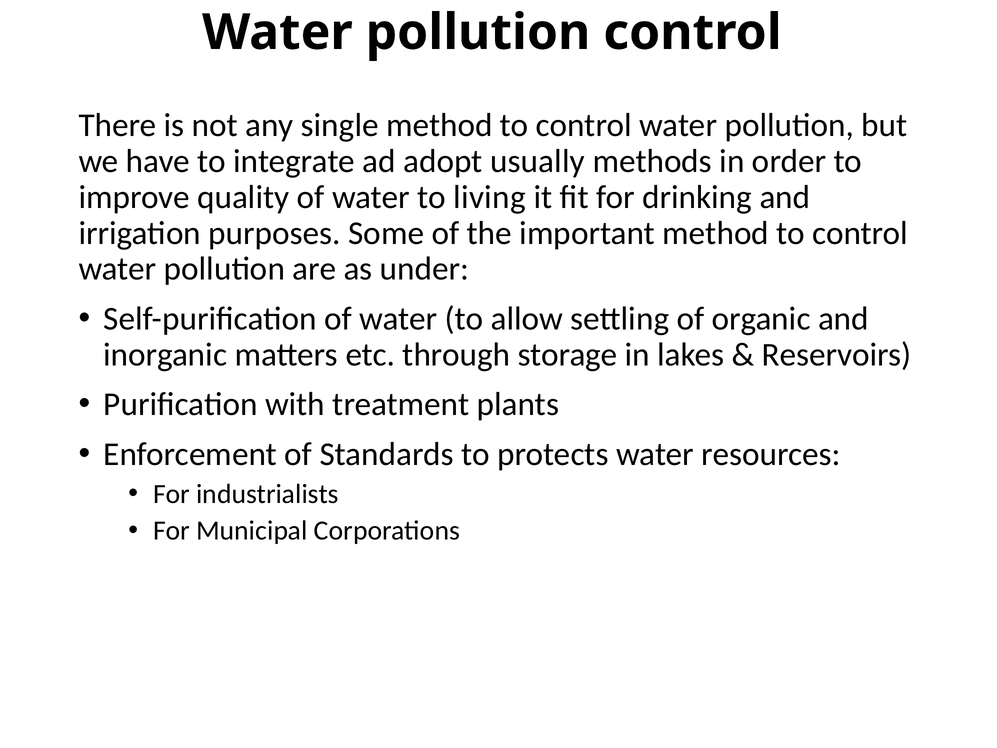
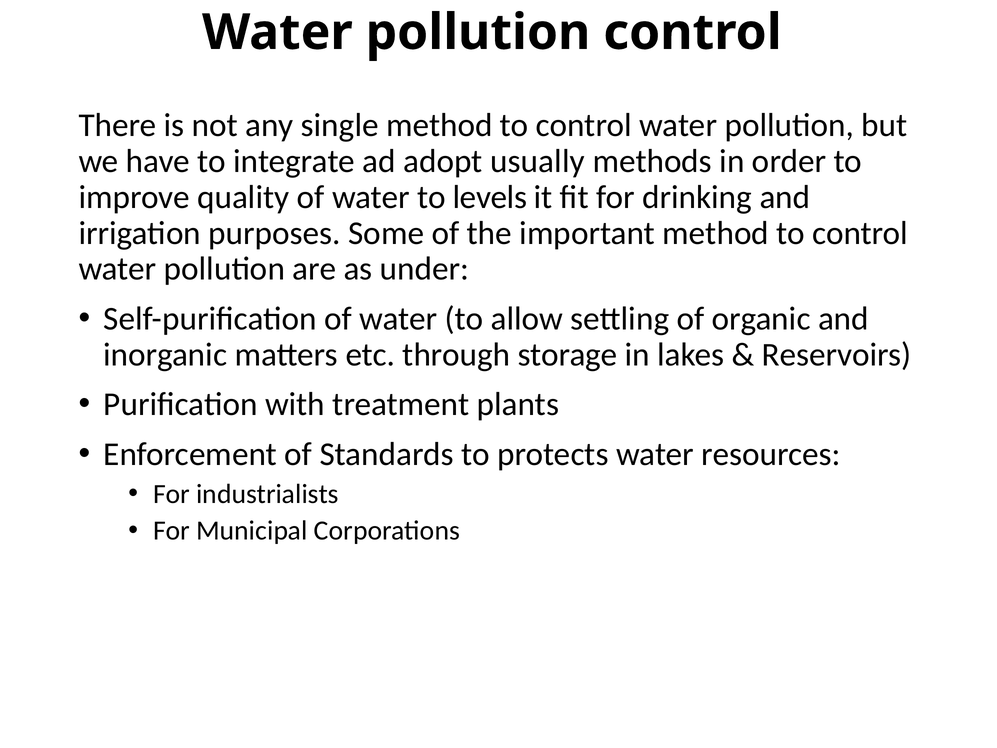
living: living -> levels
